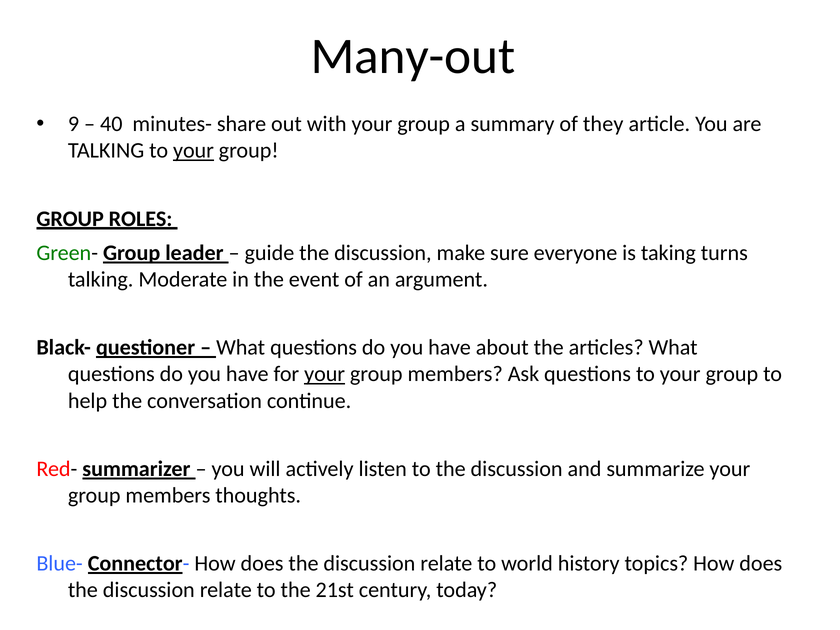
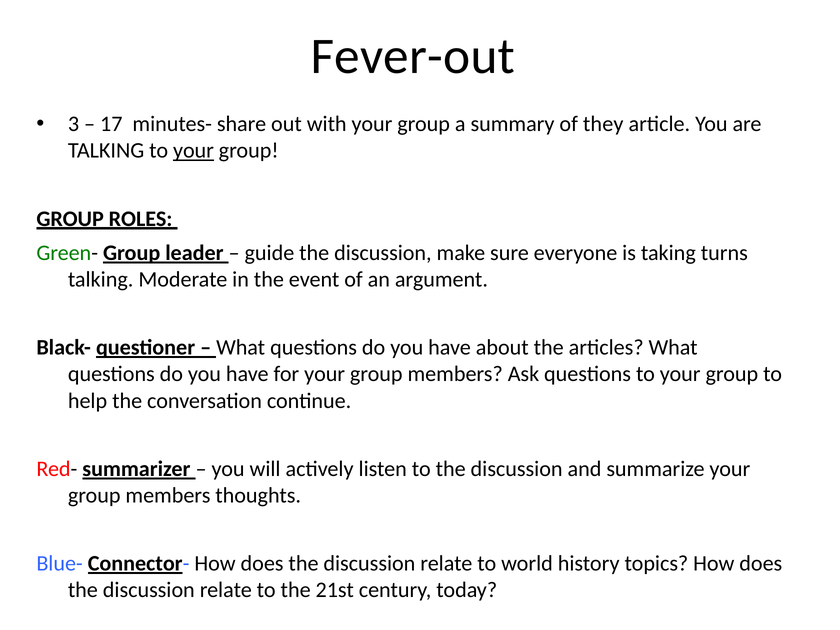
Many-out: Many-out -> Fever-out
9: 9 -> 3
40: 40 -> 17
your at (325, 374) underline: present -> none
